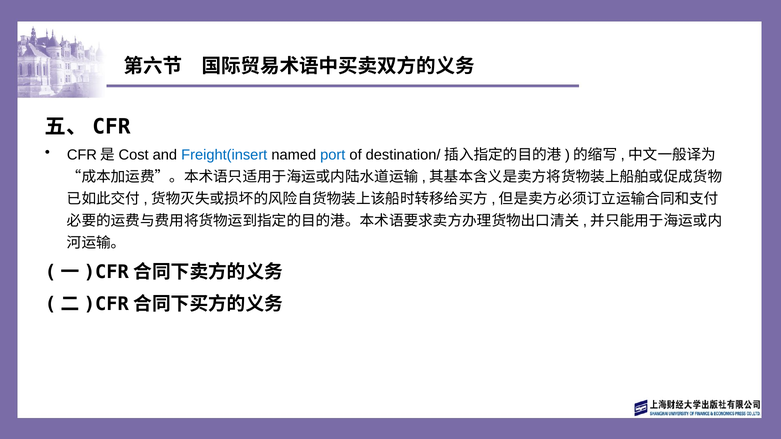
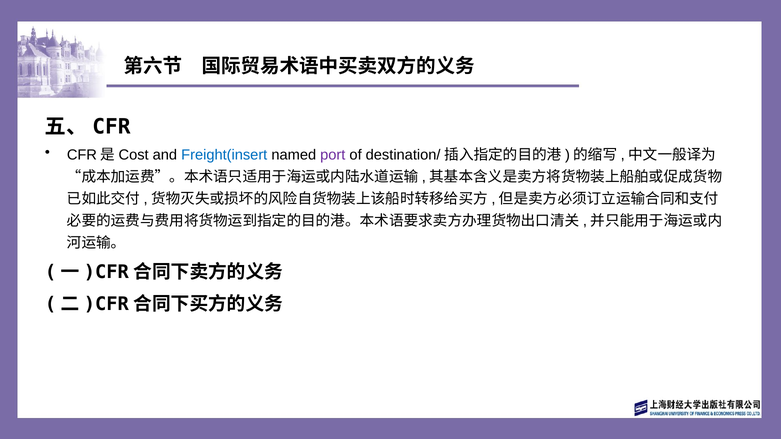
port colour: blue -> purple
